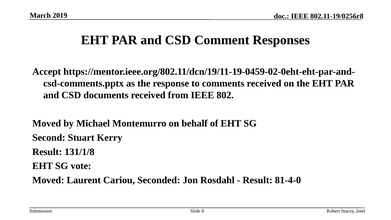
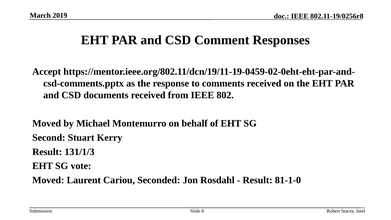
131/1/8: 131/1/8 -> 131/1/3
81-4-0: 81-4-0 -> 81-1-0
